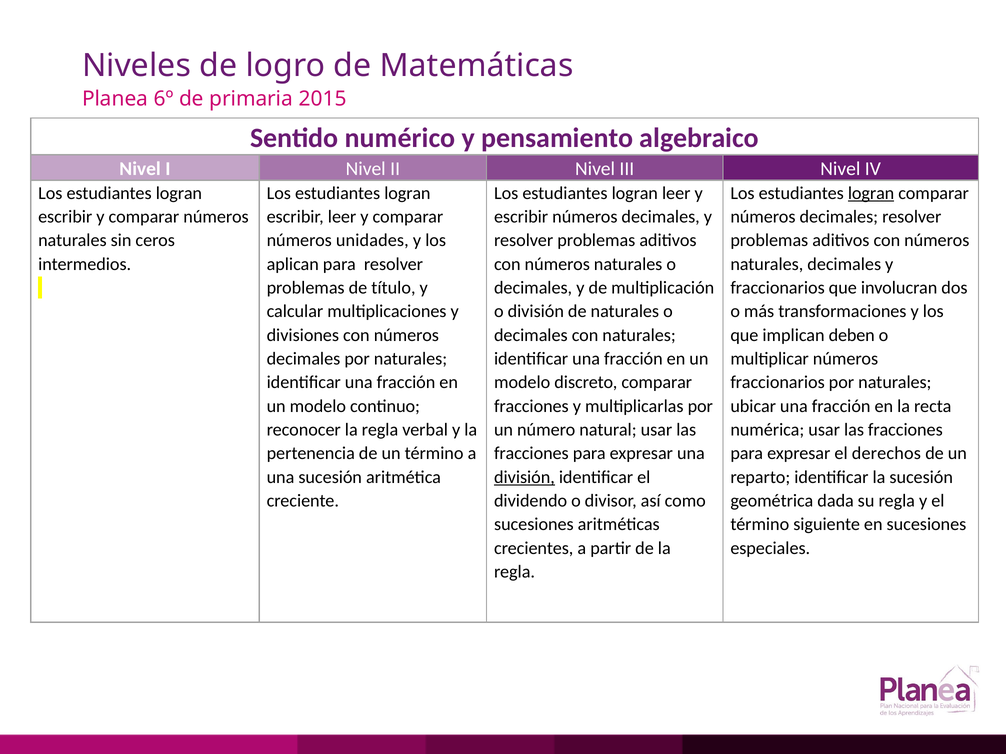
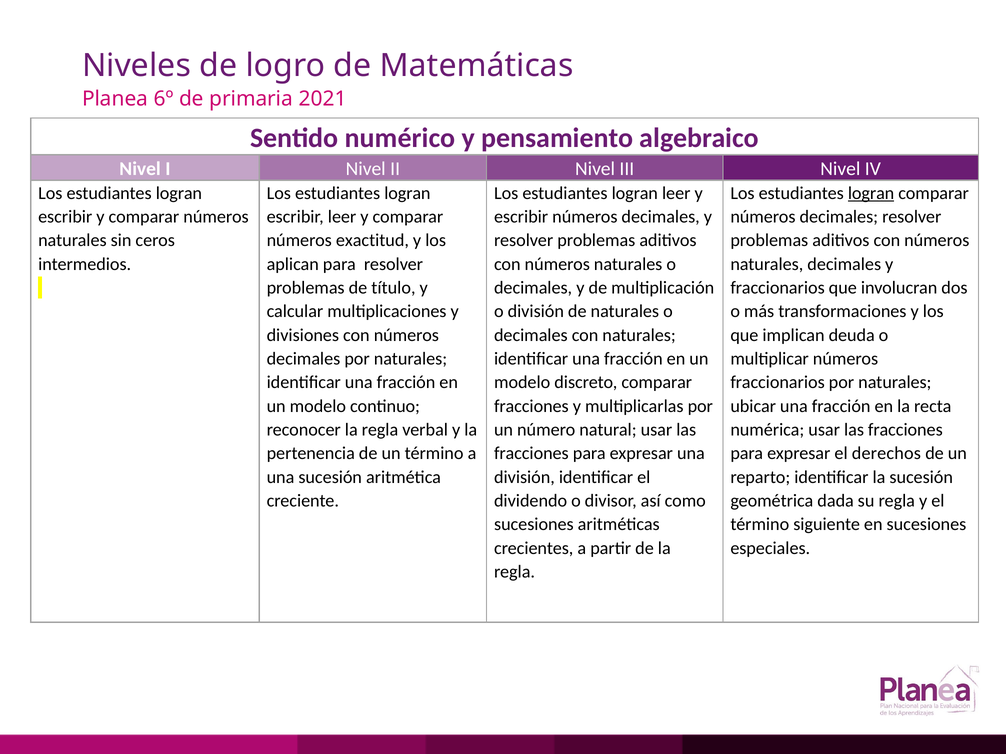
2015: 2015 -> 2021
unidades: unidades -> exactitud
deben: deben -> deuda
división at (524, 477) underline: present -> none
